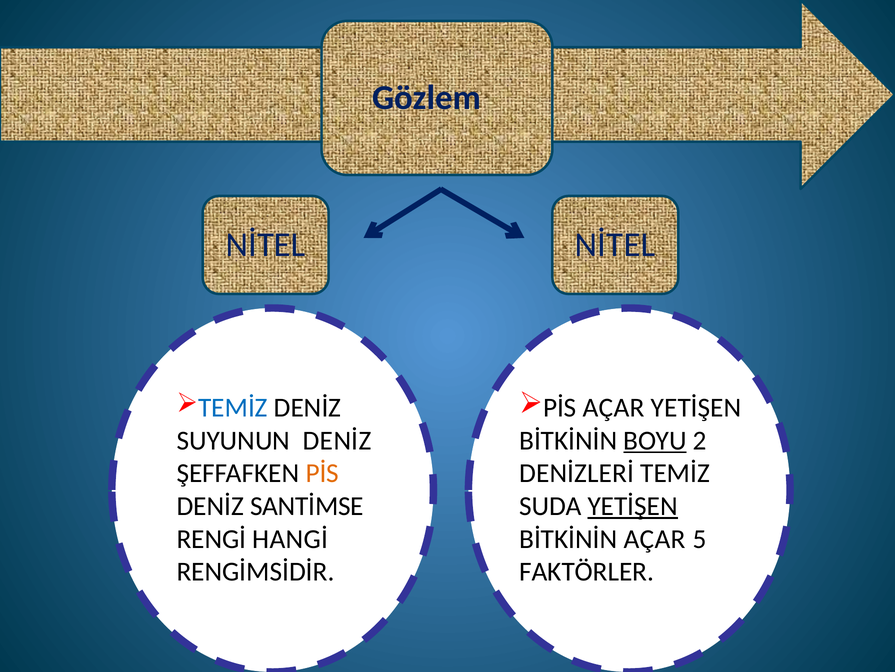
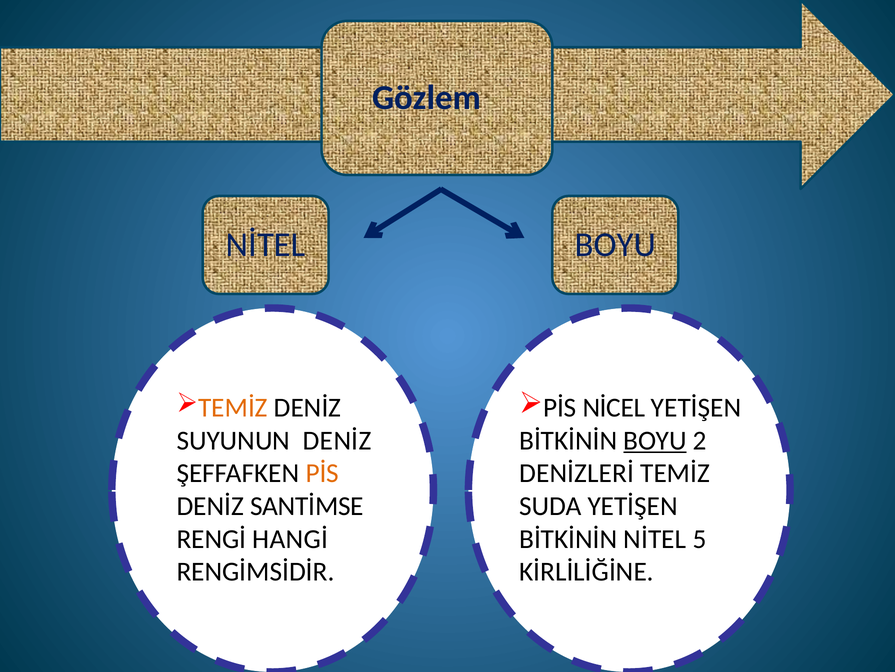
NİTEL NİTEL: NİTEL -> BOYU
PİS AÇAR: AÇAR -> NİCEL
TEMİZ at (233, 407) colour: blue -> orange
YETİŞEN at (633, 506) underline: present -> none
BİTKİNİN AÇAR: AÇAR -> NİTEL
FAKTÖRLER: FAKTÖRLER -> KİRLİLİĞİNE
